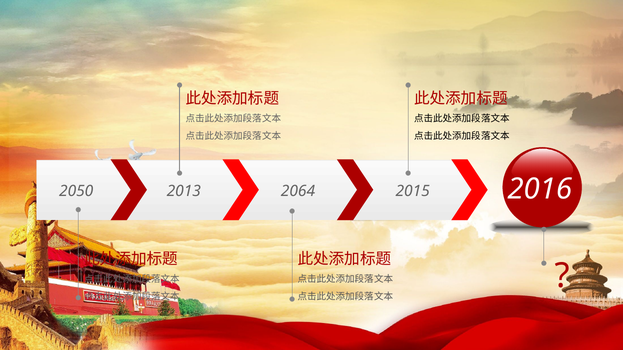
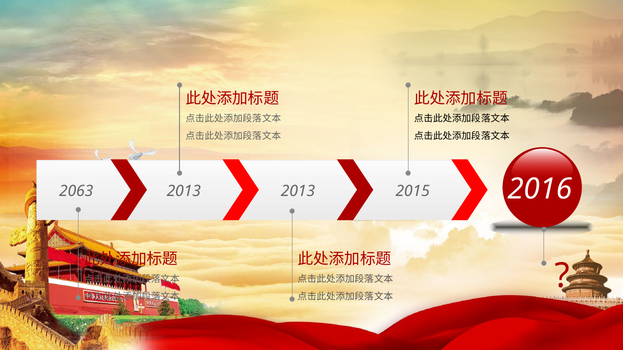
2050: 2050 -> 2063
2013 2064: 2064 -> 2013
